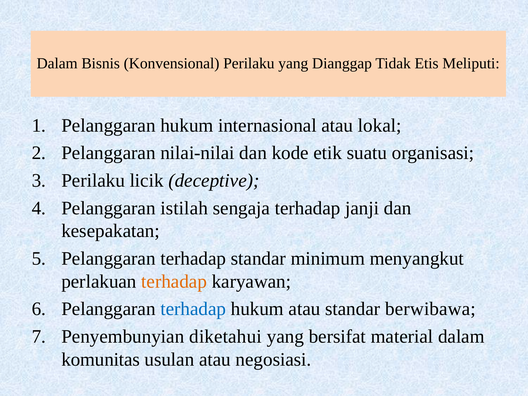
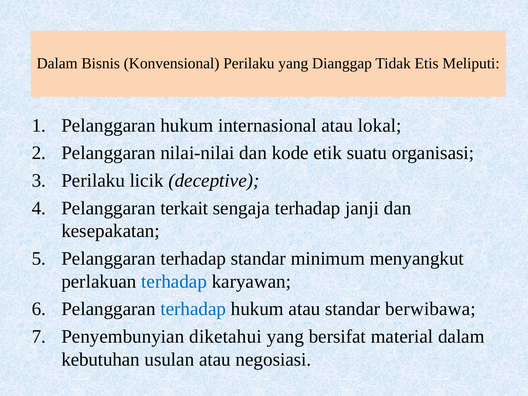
istilah: istilah -> terkait
terhadap at (174, 281) colour: orange -> blue
komunitas: komunitas -> kebutuhan
